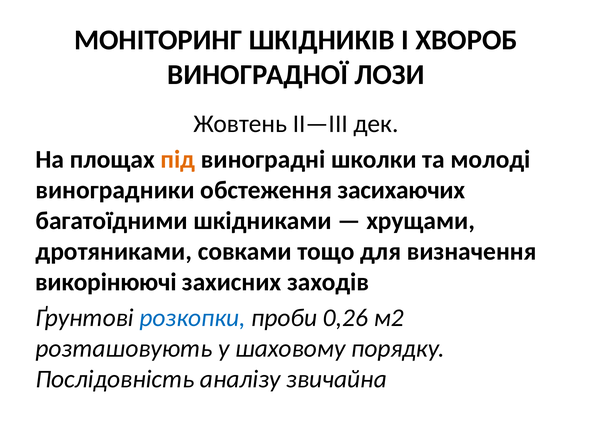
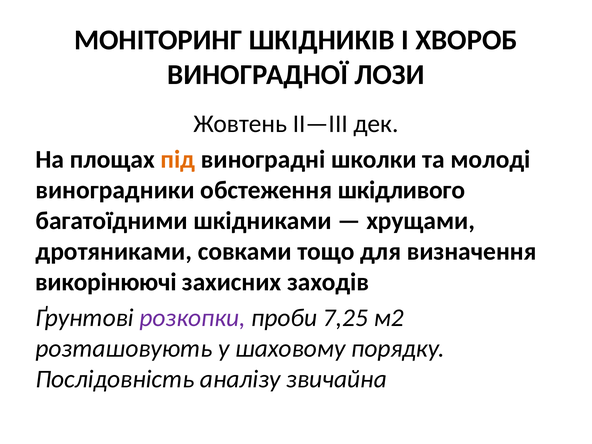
засихаючих: засихаючих -> шкідливого
розкопки colour: blue -> purple
0,26: 0,26 -> 7,25
